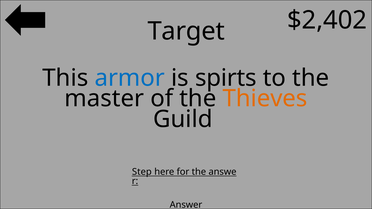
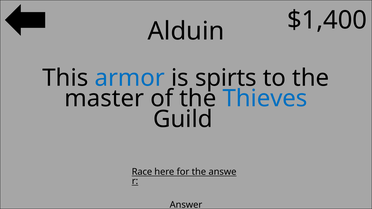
$2,402: $2,402 -> $1,400
Target: Target -> Alduin
Thieves colour: orange -> blue
Step: Step -> Race
